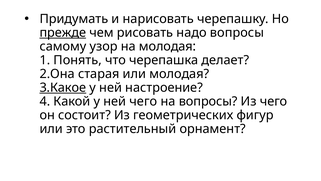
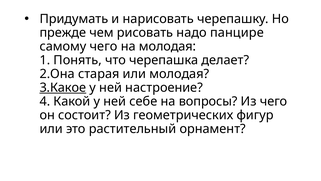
прежде underline: present -> none
надо вопросы: вопросы -> панцире
самому узор: узор -> чего
ней чего: чего -> себе
